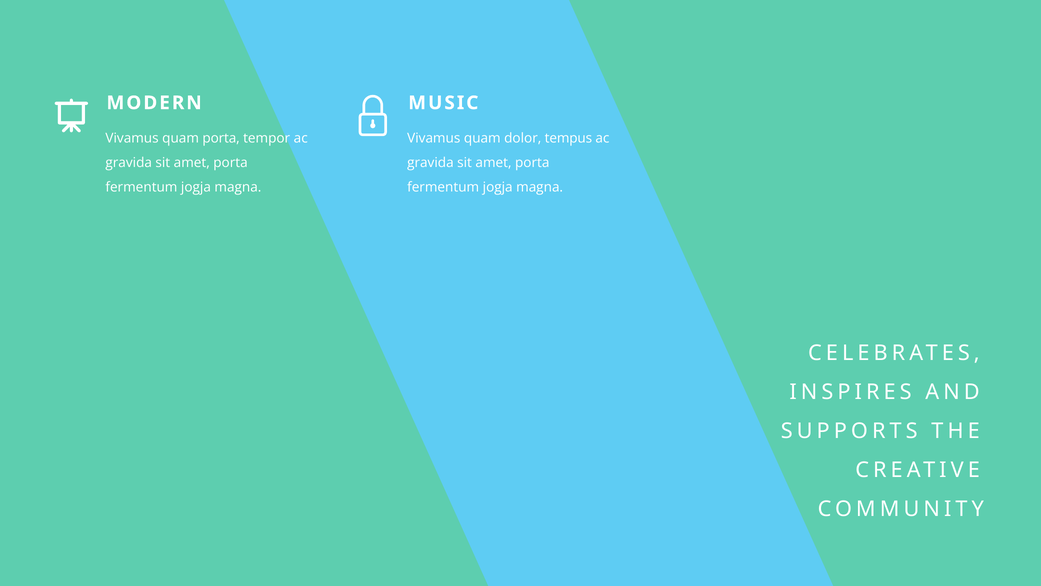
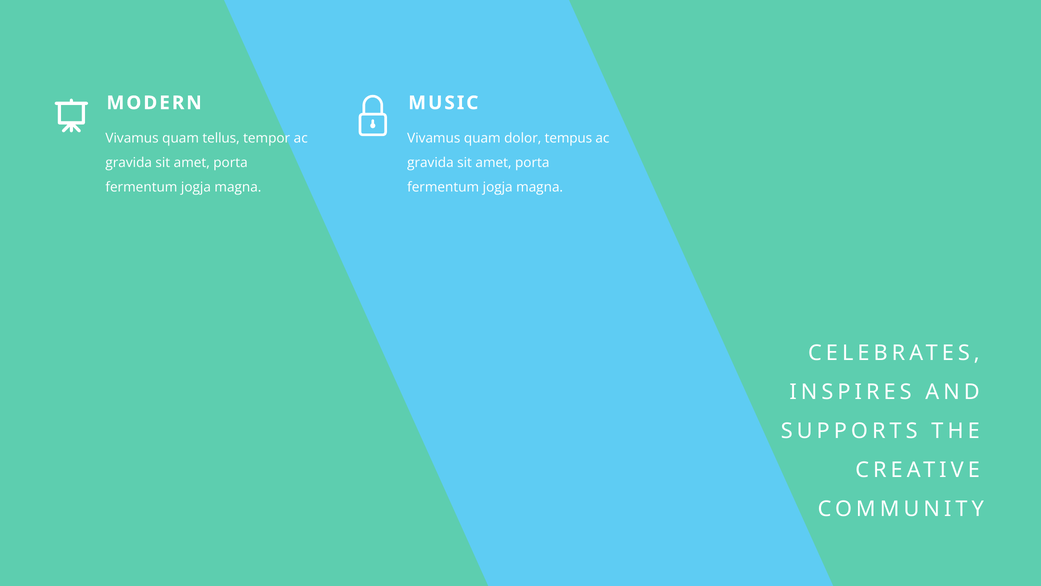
quam porta: porta -> tellus
